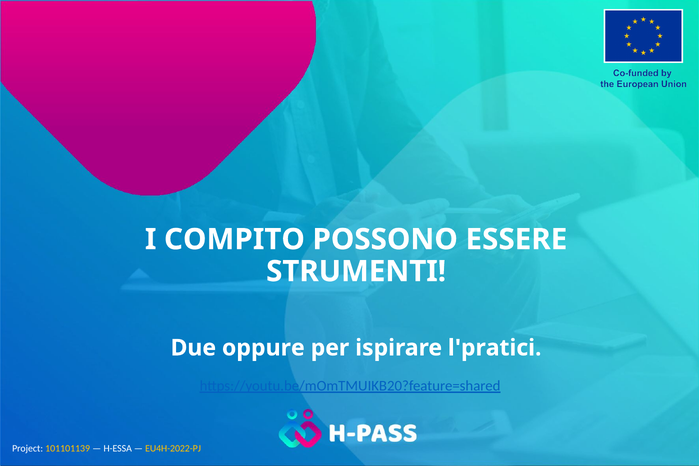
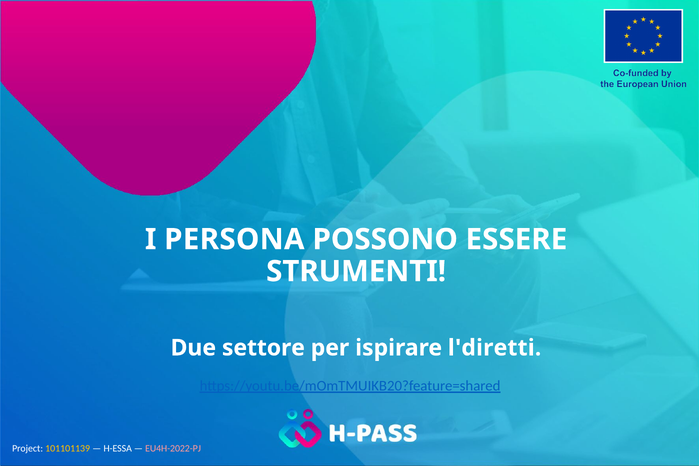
COMPITO: COMPITO -> PERSONA
oppure: oppure -> settore
l'pratici: l'pratici -> l'diretti
EU4H-2022-PJ colour: yellow -> pink
